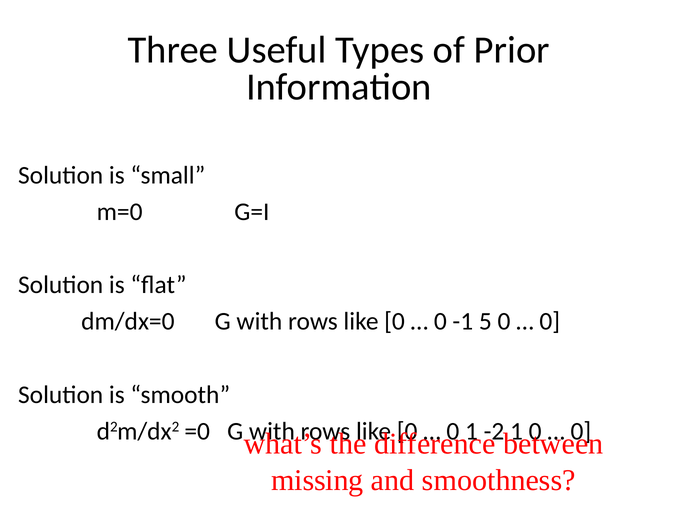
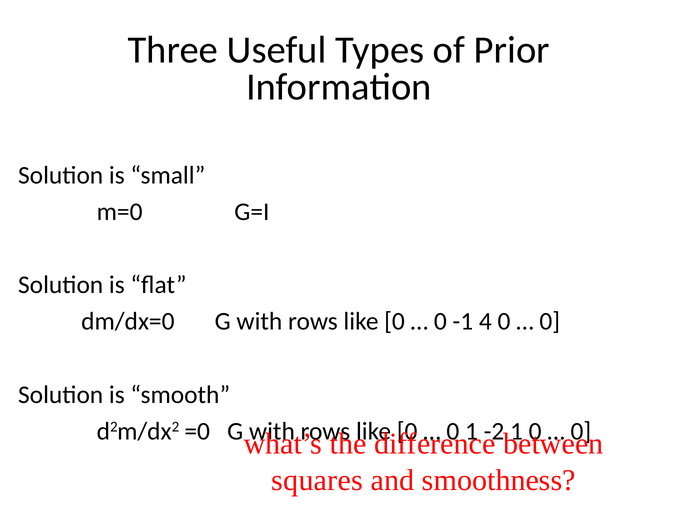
5: 5 -> 4
missing: missing -> squares
